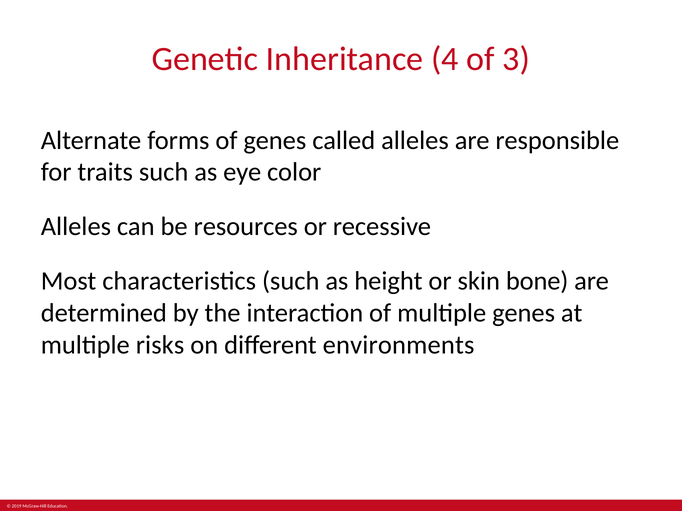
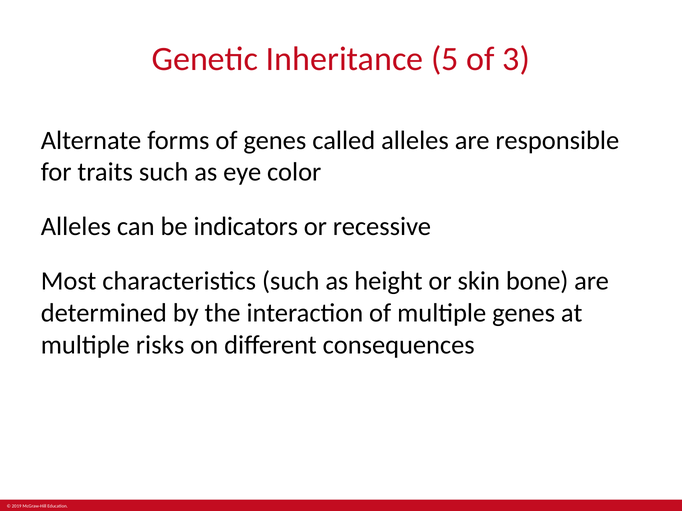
4: 4 -> 5
resources: resources -> indicators
environments: environments -> consequences
